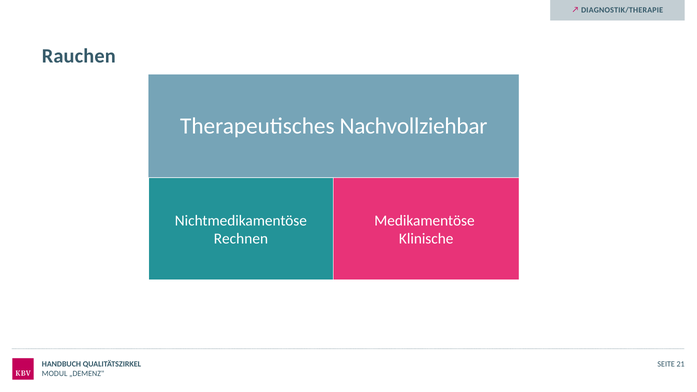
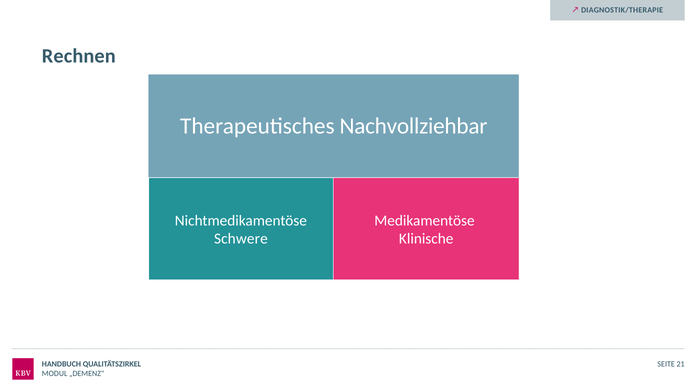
Rauchen: Rauchen -> Rechnen
Rechnen: Rechnen -> Schwere
